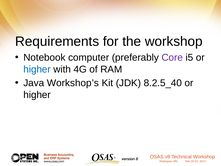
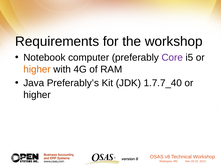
higher at (37, 69) colour: blue -> orange
Workshop’s: Workshop’s -> Preferably’s
8.2.5_40: 8.2.5_40 -> 1.7.7_40
